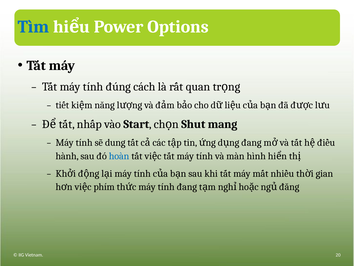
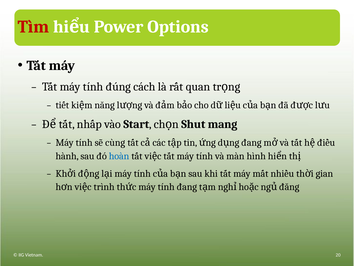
Tìm colour: blue -> red
dung: dung -> cùng
phím: phím -> trình
